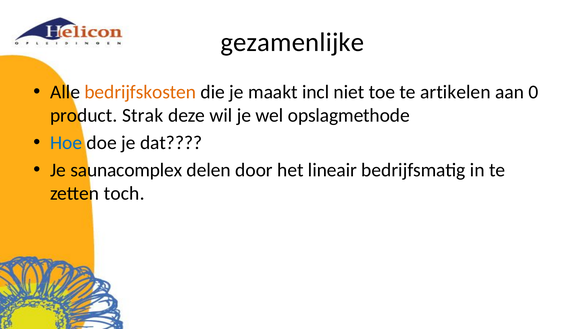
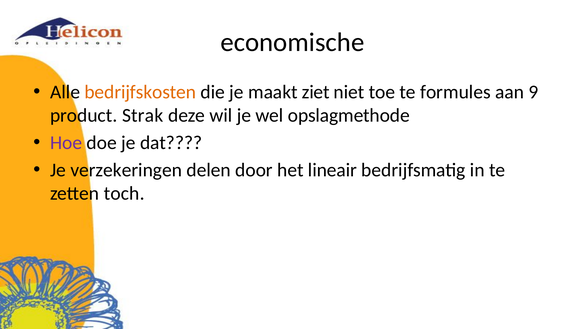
gezamenlijke: gezamenlijke -> economische
incl: incl -> ziet
artikelen: artikelen -> formules
0: 0 -> 9
Hoe colour: blue -> purple
saunacomplex: saunacomplex -> verzekeringen
